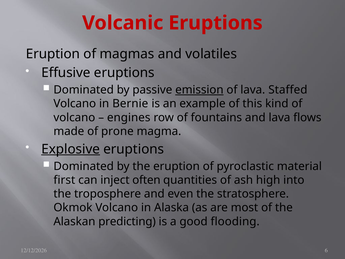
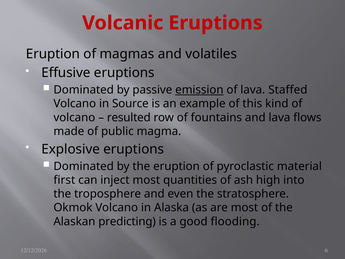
Bernie: Bernie -> Source
engines: engines -> resulted
prone: prone -> public
Explosive underline: present -> none
inject often: often -> most
